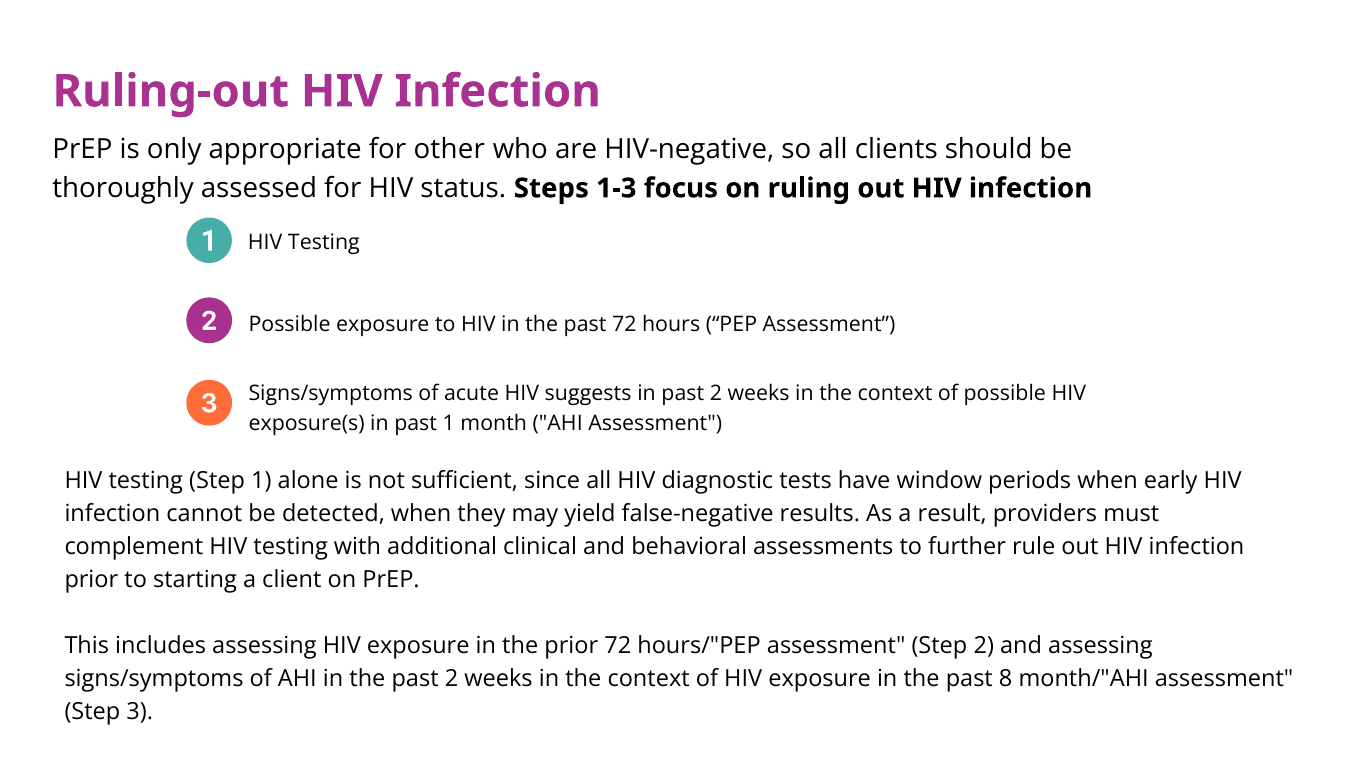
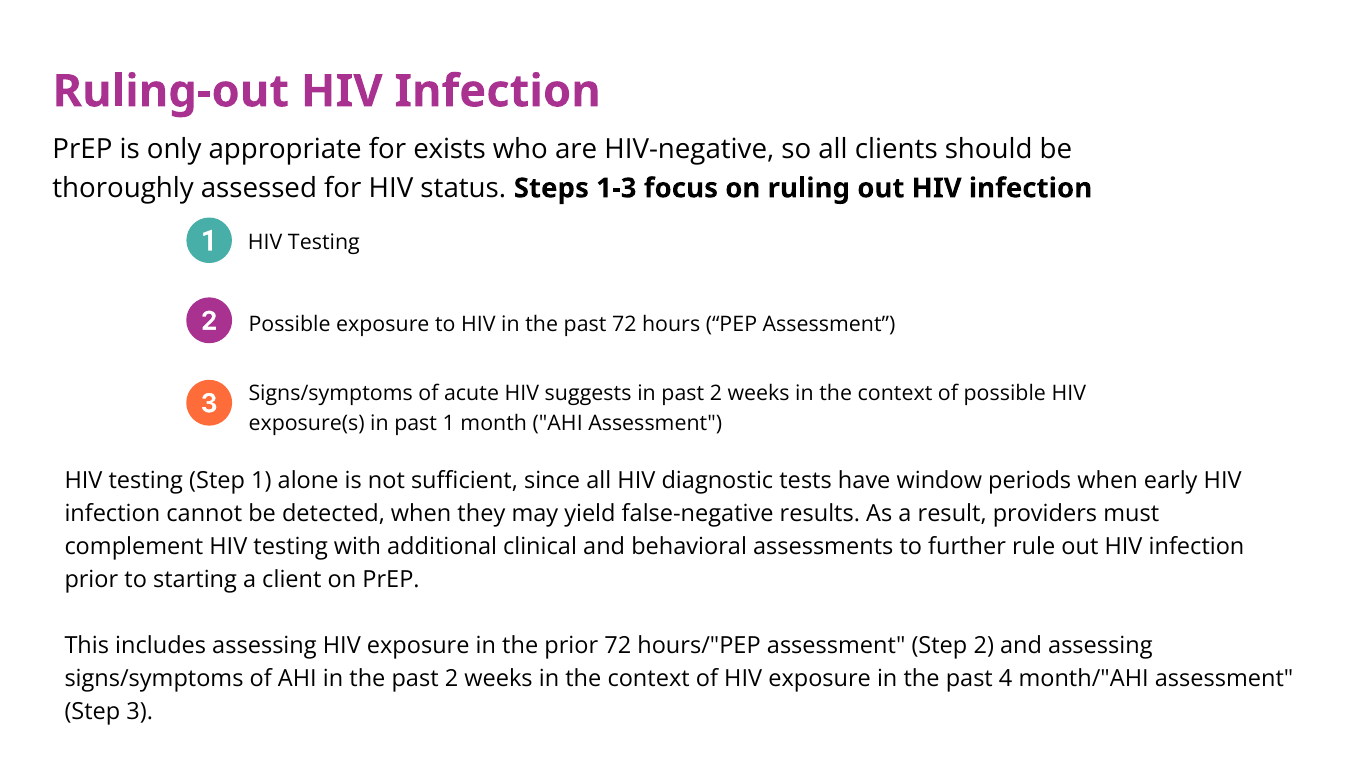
other: other -> exists
8: 8 -> 4
